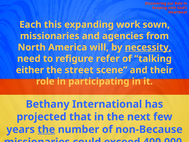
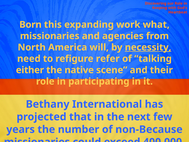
Each: Each -> Born
sown: sown -> what
street: street -> native
the at (46, 129) underline: present -> none
